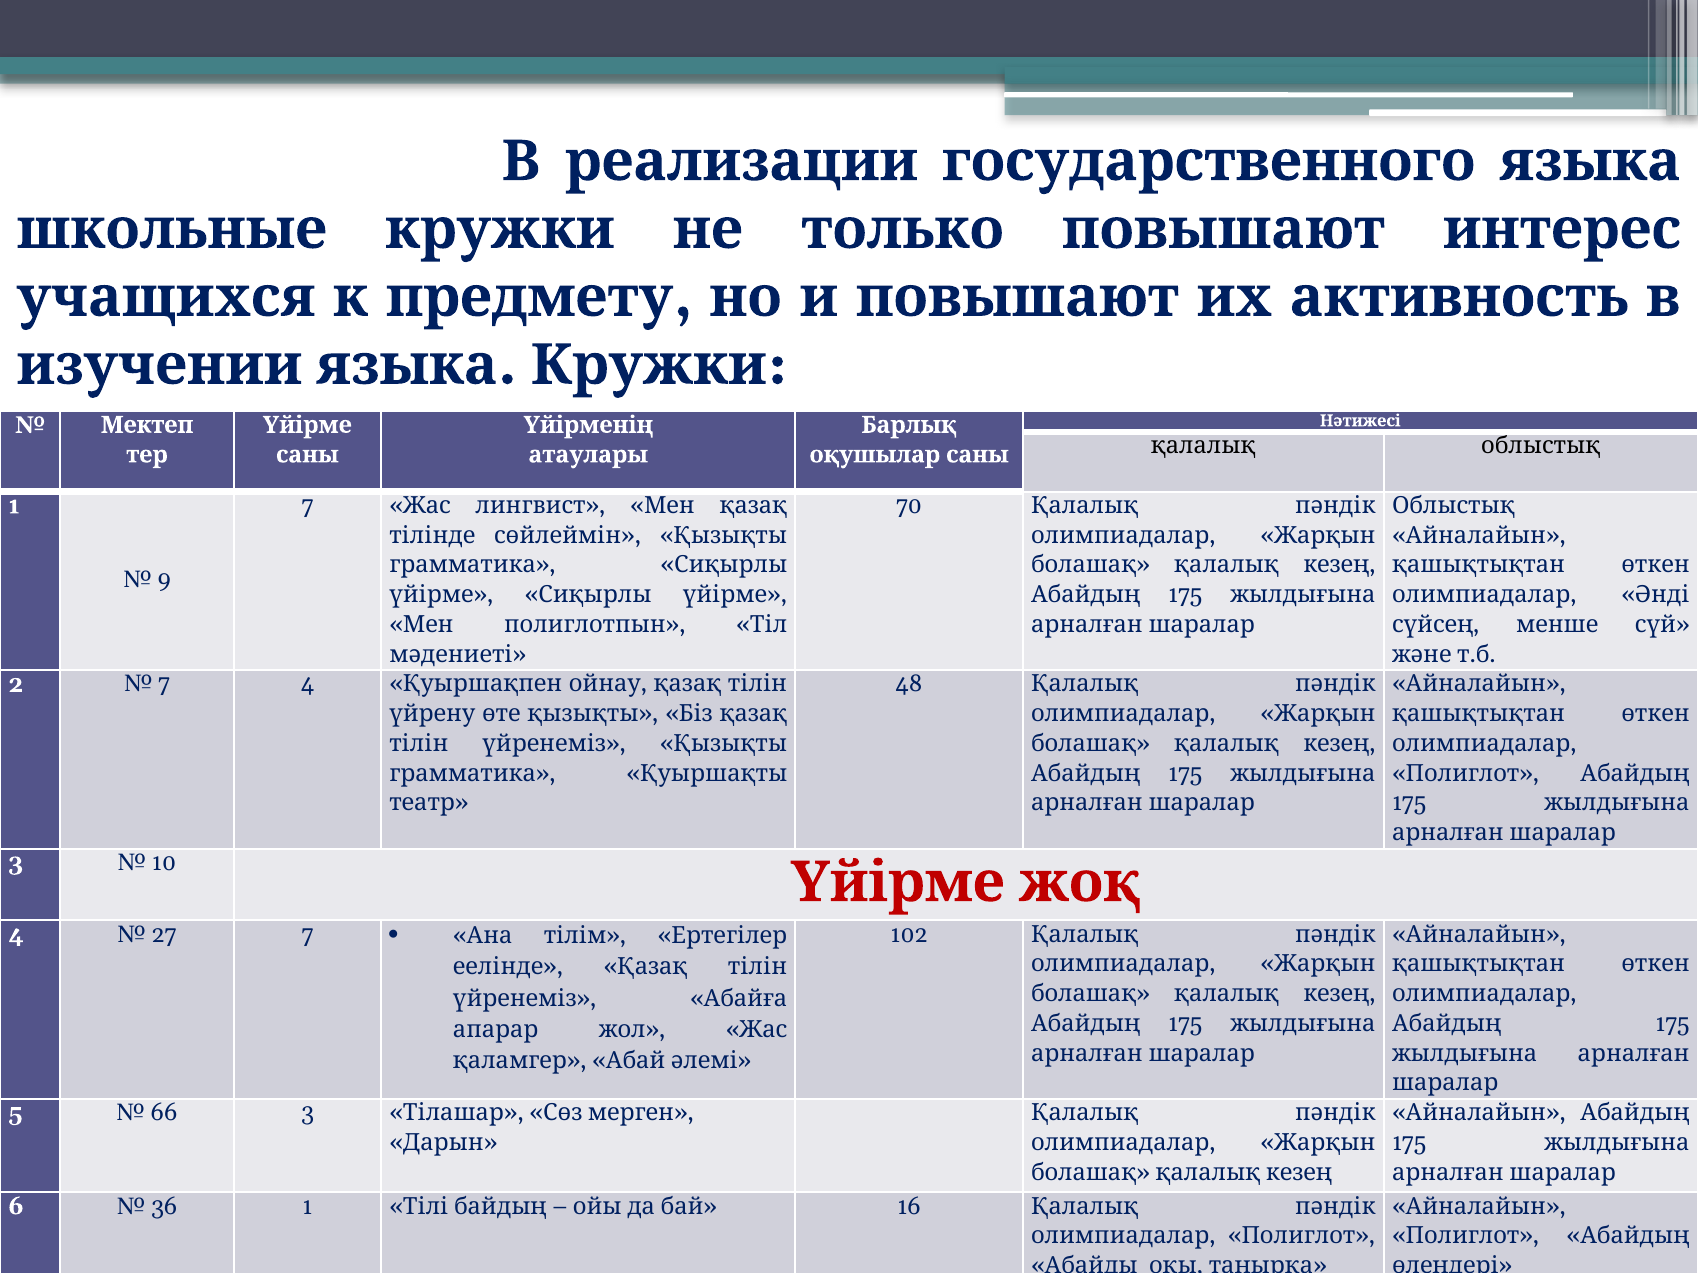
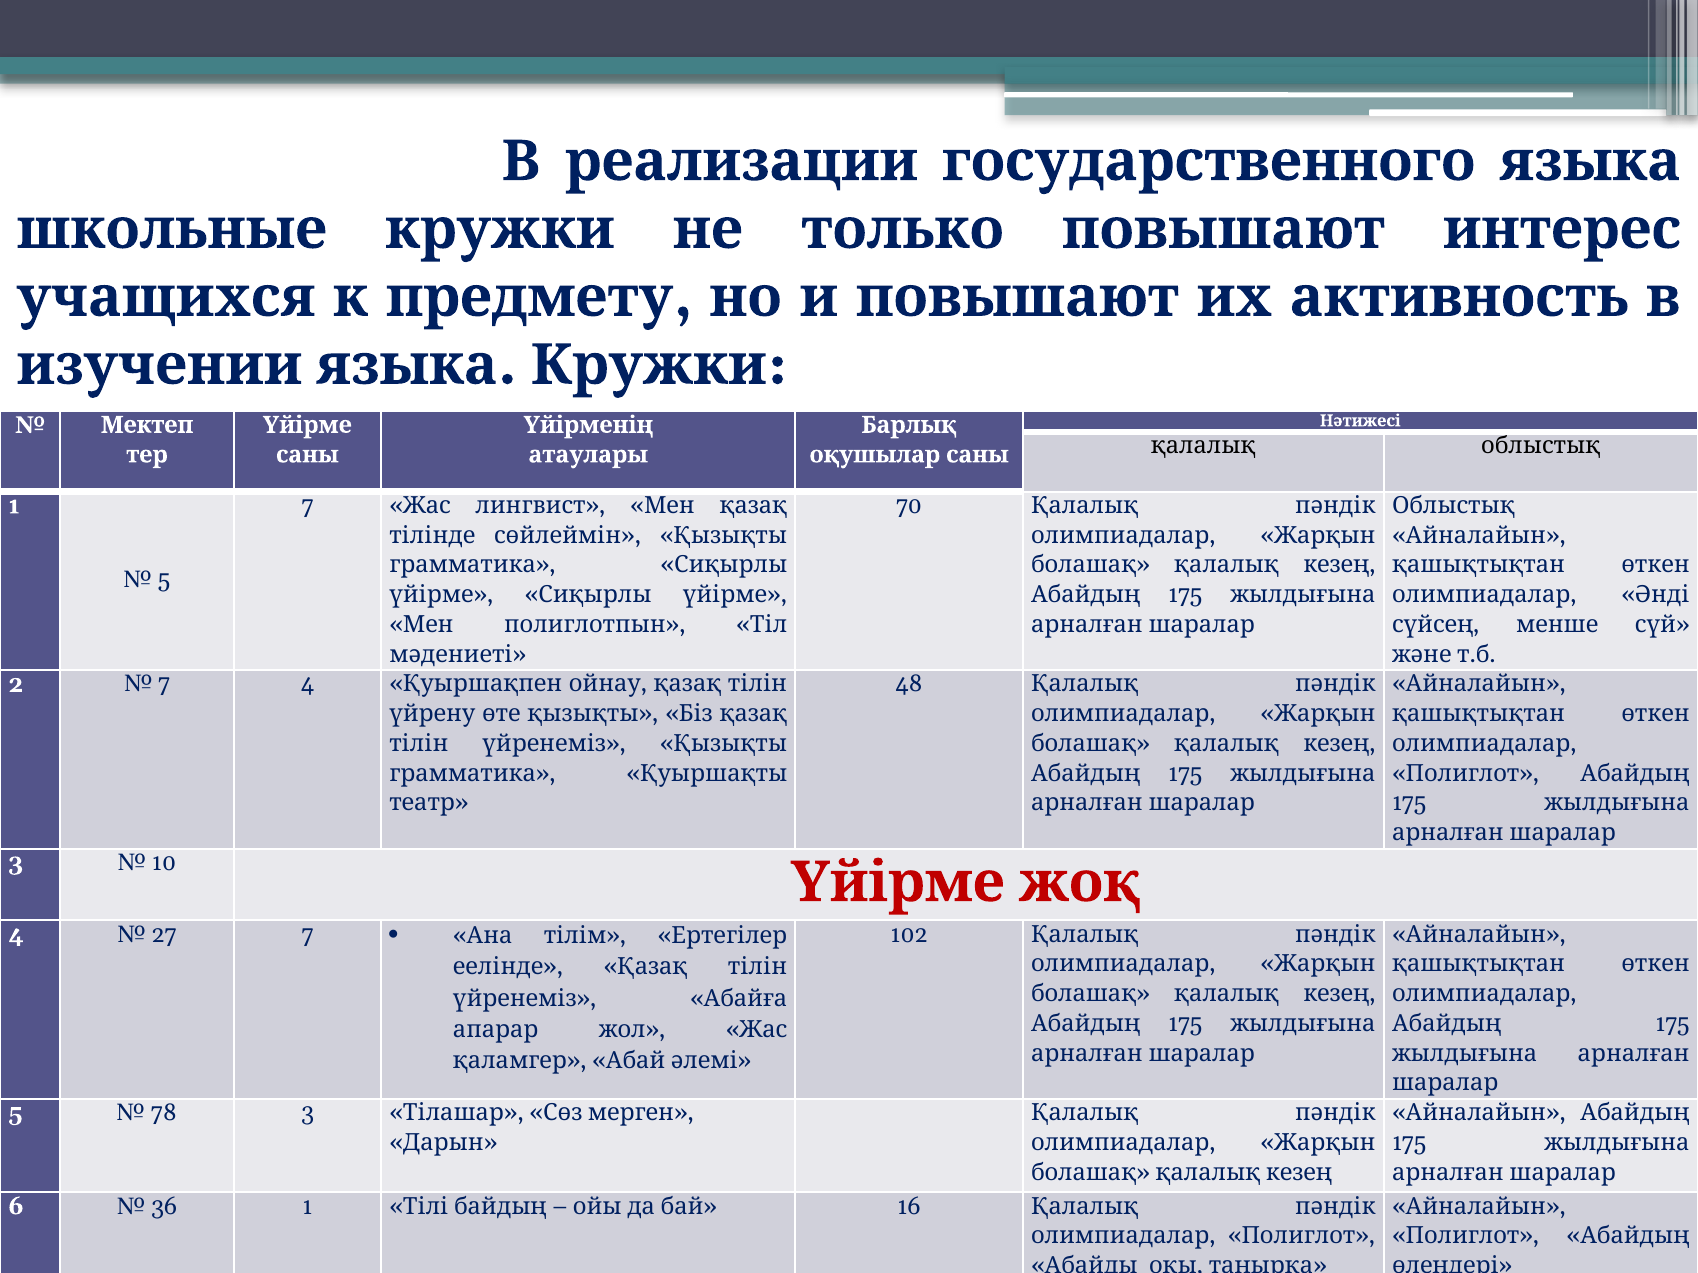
9 at (164, 580): 9 -> 5
66: 66 -> 78
